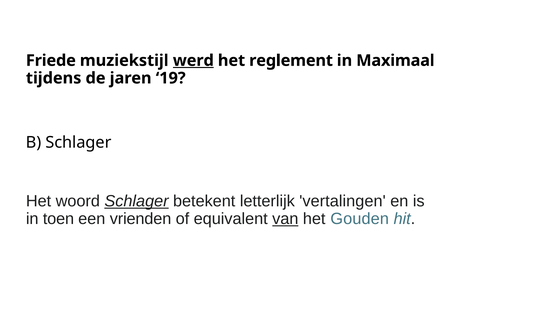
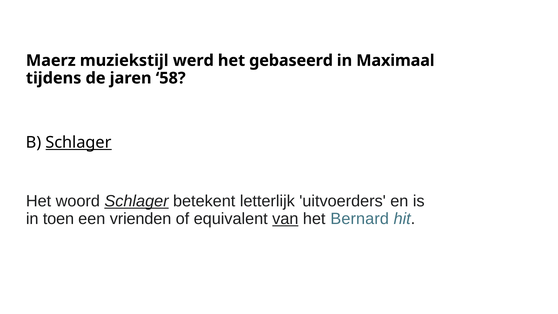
Friede: Friede -> Maerz
werd underline: present -> none
reglement: reglement -> gebaseerd
19: 19 -> 58
Schlager at (79, 142) underline: none -> present
vertalingen: vertalingen -> uitvoerders
Gouden: Gouden -> Bernard
